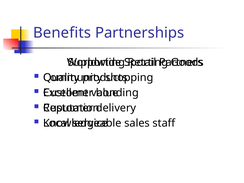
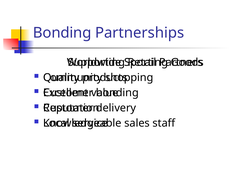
Benefits at (62, 33): Benefits -> Bonding
